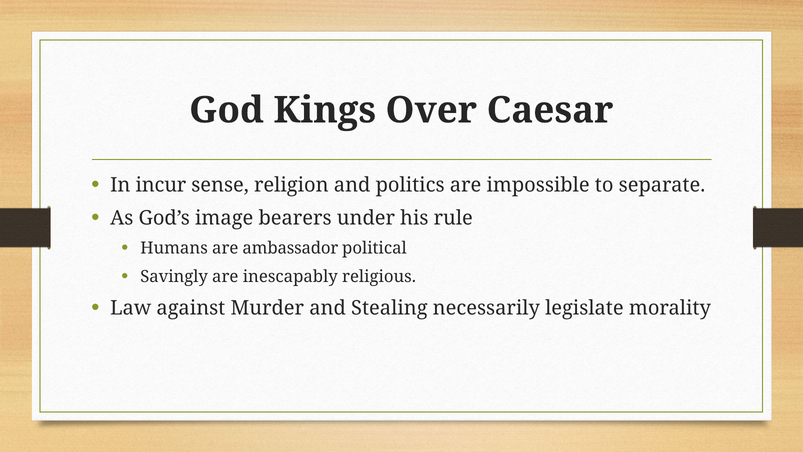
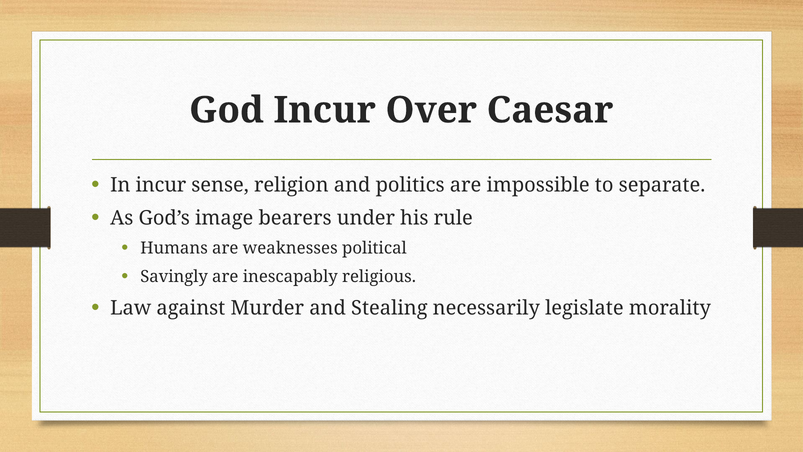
God Kings: Kings -> Incur
ambassador: ambassador -> weaknesses
